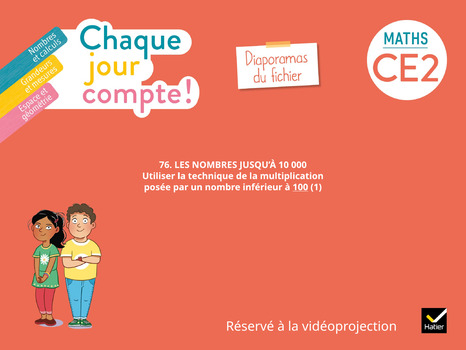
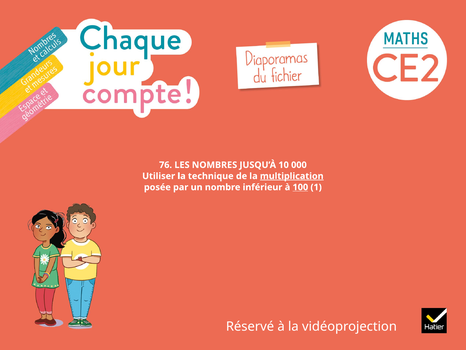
multiplication underline: none -> present
